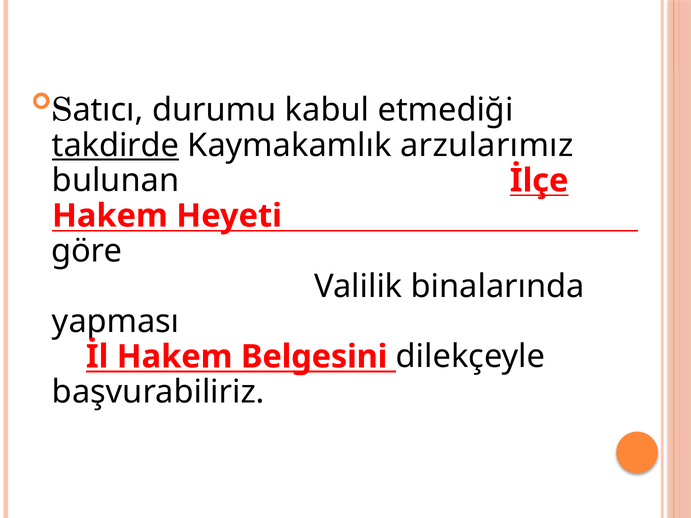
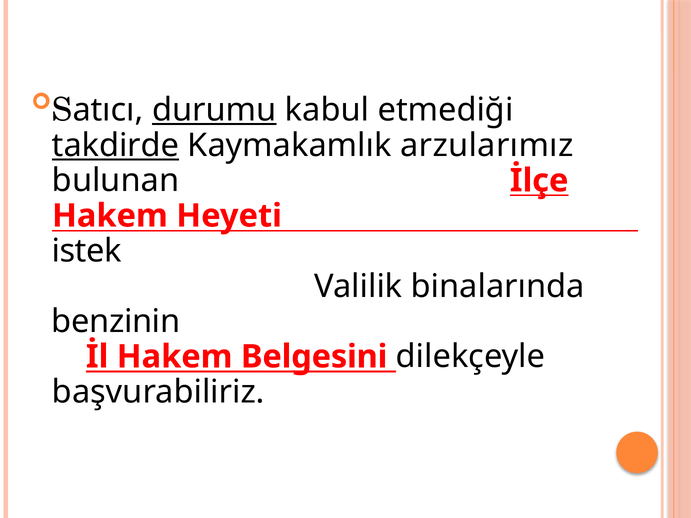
durumu underline: none -> present
göre: göre -> istek
yapması: yapması -> benzinin
